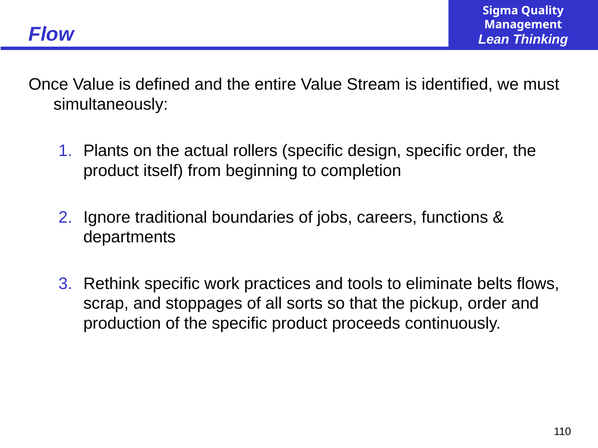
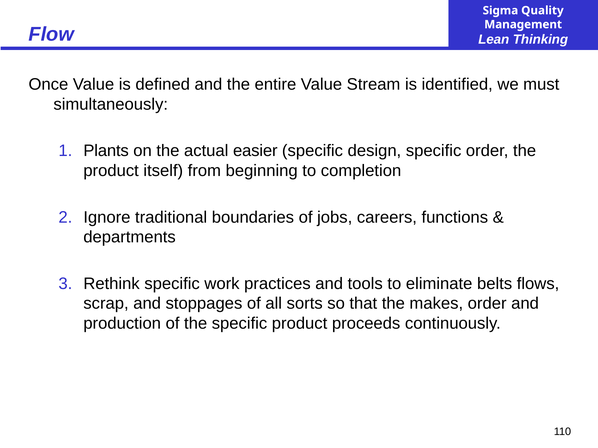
rollers: rollers -> easier
pickup: pickup -> makes
